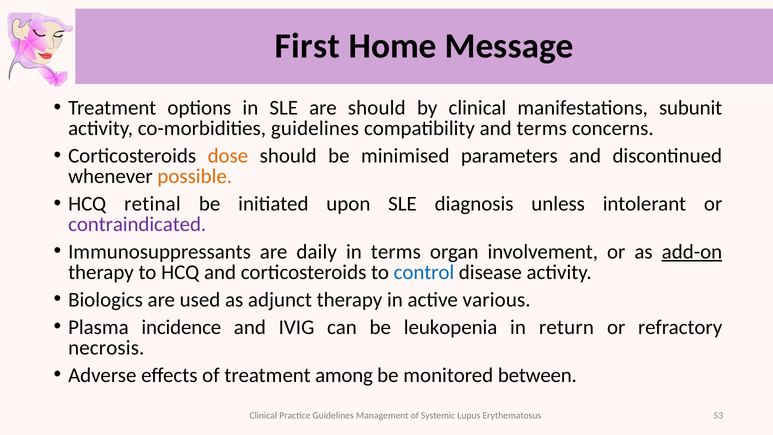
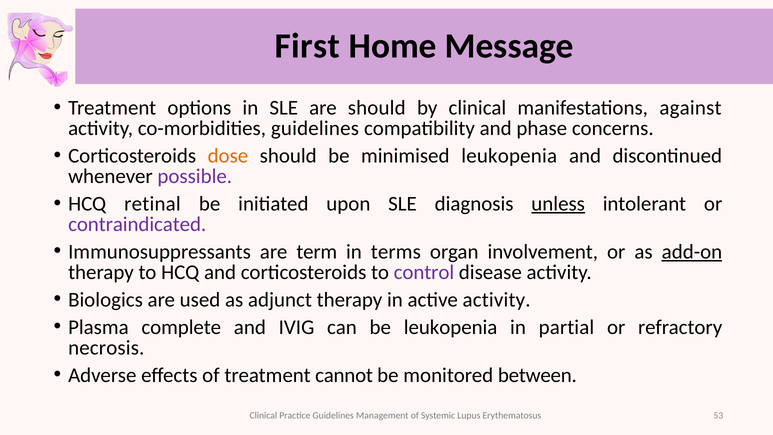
subunit: subunit -> against
and terms: terms -> phase
minimised parameters: parameters -> leukopenia
possible colour: orange -> purple
unless underline: none -> present
daily: daily -> term
control colour: blue -> purple
active various: various -> activity
incidence: incidence -> complete
return: return -> partial
among: among -> cannot
